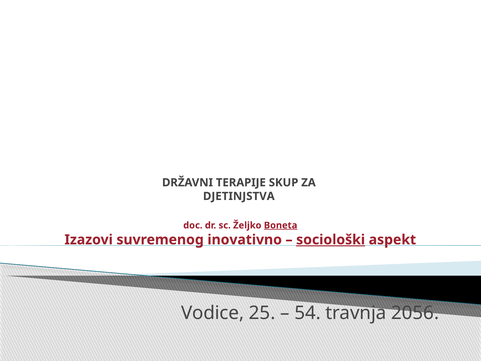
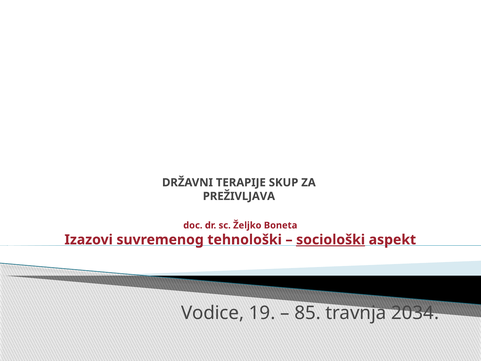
DJETINJSTVA: DJETINJSTVA -> PREŽIVLJAVA
Boneta underline: present -> none
inovativno: inovativno -> tehnološki
25: 25 -> 19
54: 54 -> 85
2056: 2056 -> 2034
